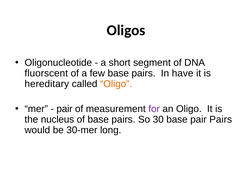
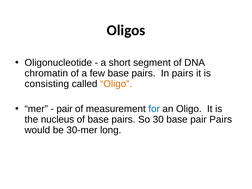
fluorscent: fluorscent -> chromatin
In have: have -> pairs
hereditary: hereditary -> consisting
for colour: purple -> blue
